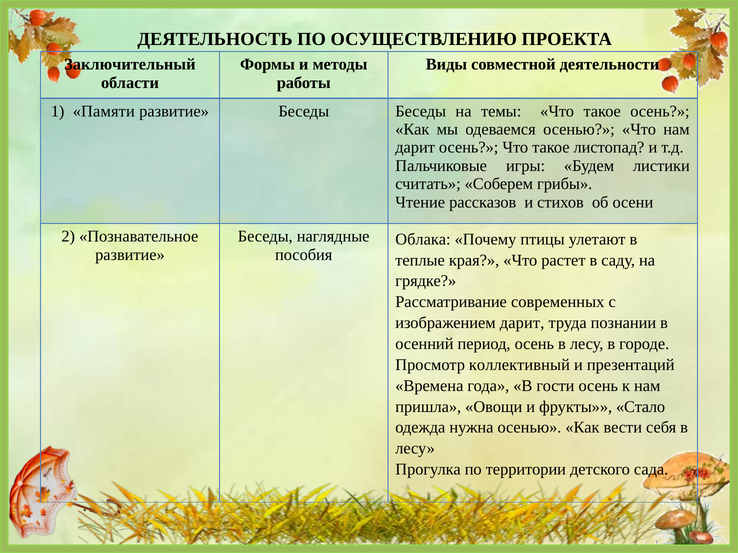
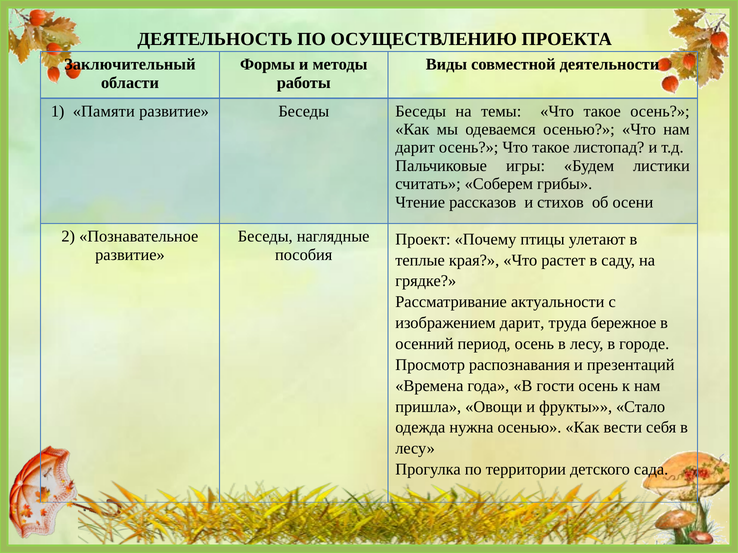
Облака: Облака -> Проект
современных: современных -> актуальности
познании: познании -> бережное
коллективный: коллективный -> распознавания
